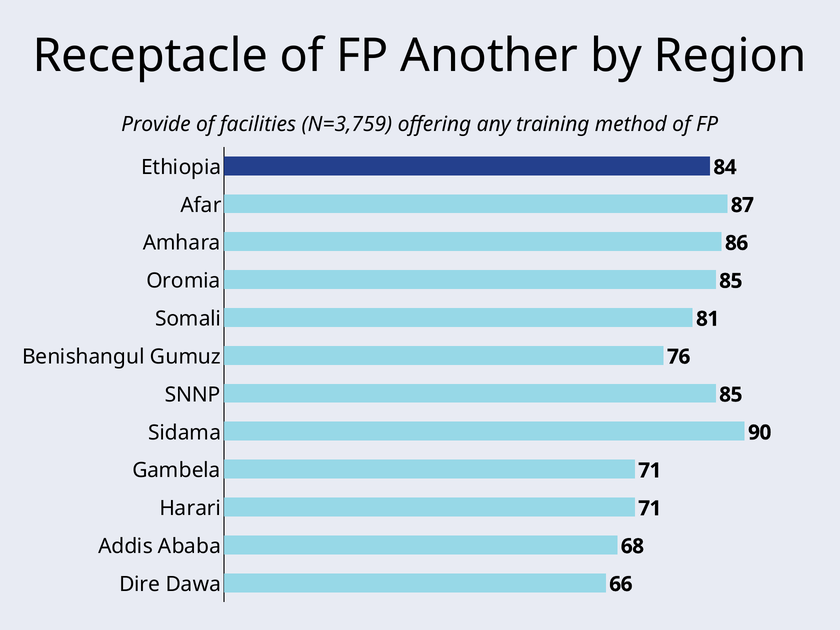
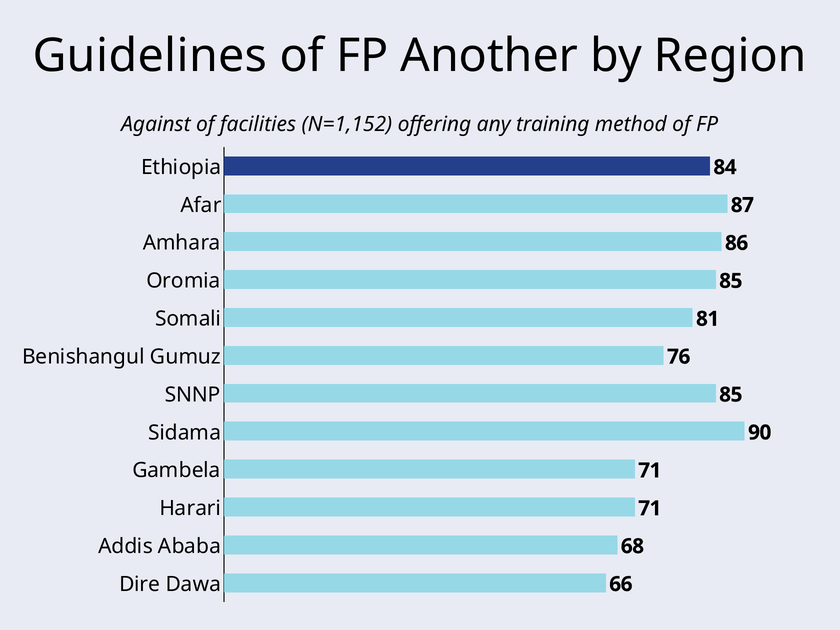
Receptacle: Receptacle -> Guidelines
Provide: Provide -> Against
N=3,759: N=3,759 -> N=1,152
